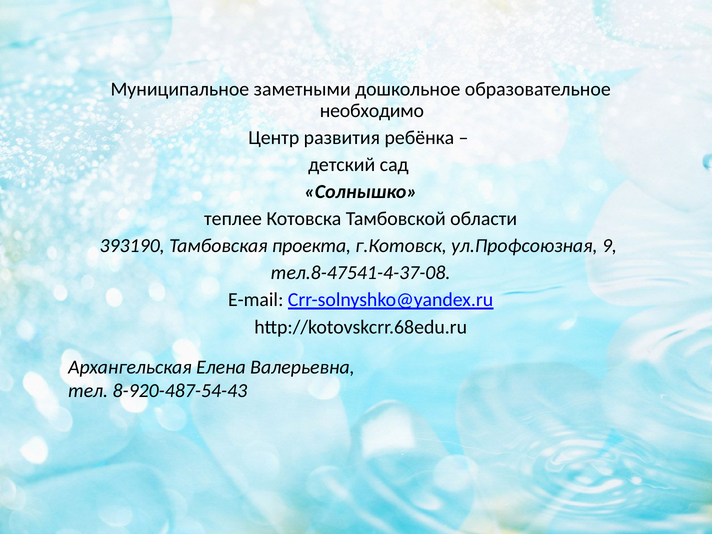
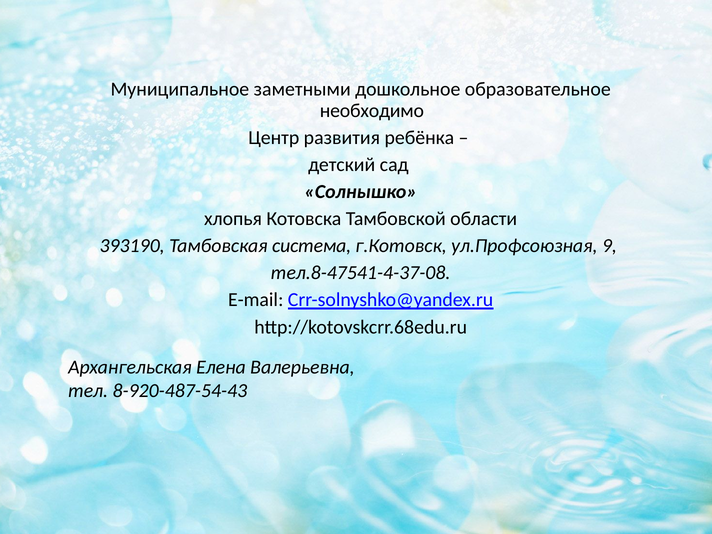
теплее: теплее -> хлопья
проекта: проекта -> система
